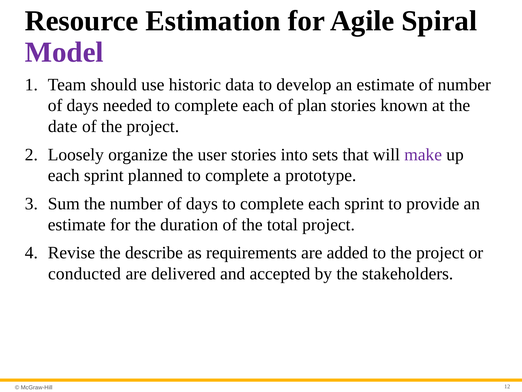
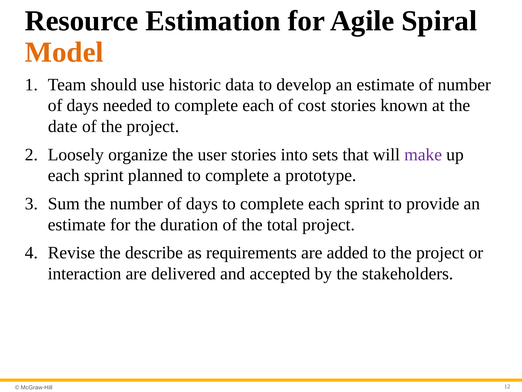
Model colour: purple -> orange
plan: plan -> cost
conducted: conducted -> interaction
